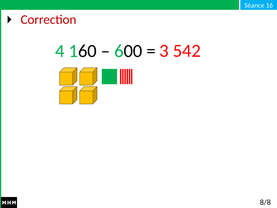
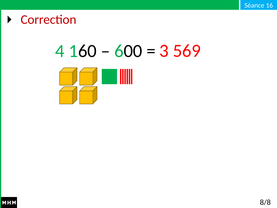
542: 542 -> 569
